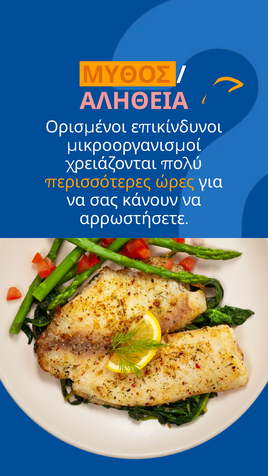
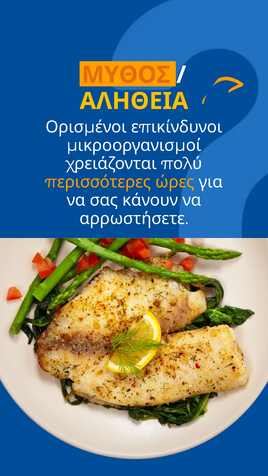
ΑΛΗΘΕΙΑ colour: pink -> yellow
